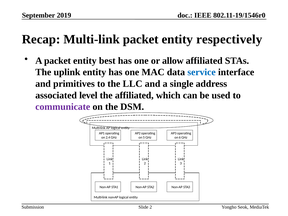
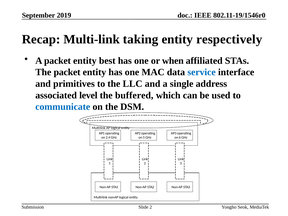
Multi-link packet: packet -> taking
allow: allow -> when
The uplink: uplink -> packet
the affiliated: affiliated -> buffered
communicate colour: purple -> blue
